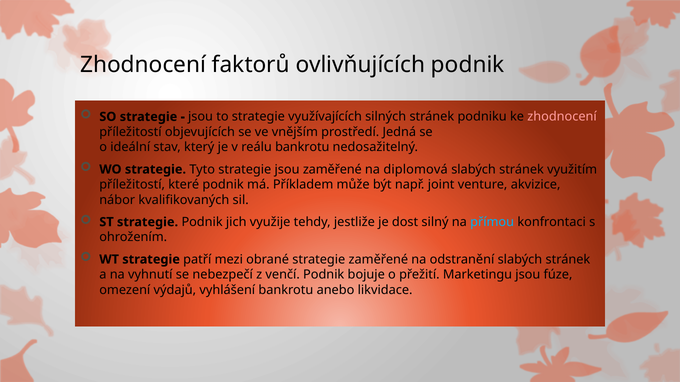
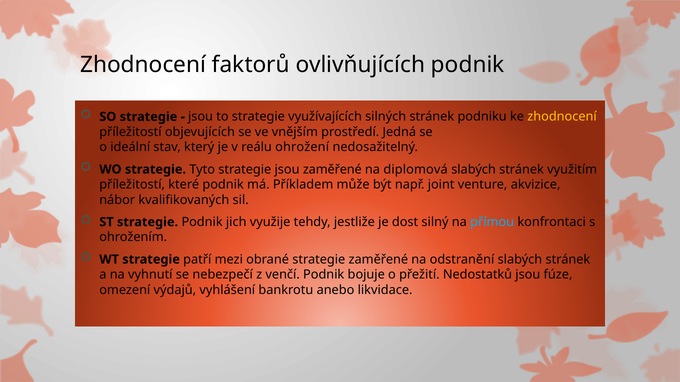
zhodnocení at (562, 117) colour: pink -> yellow
reálu bankrotu: bankrotu -> ohrožení
Marketingu: Marketingu -> Nedostatků
